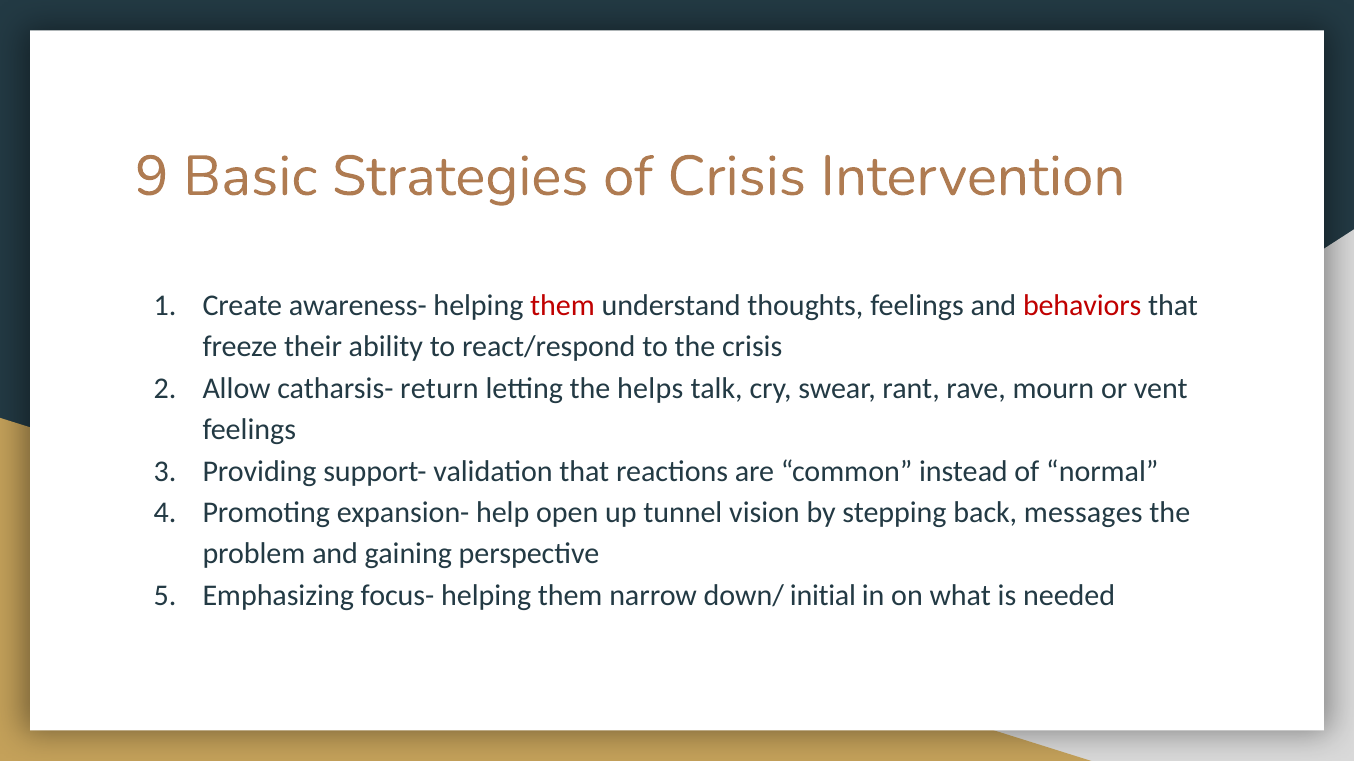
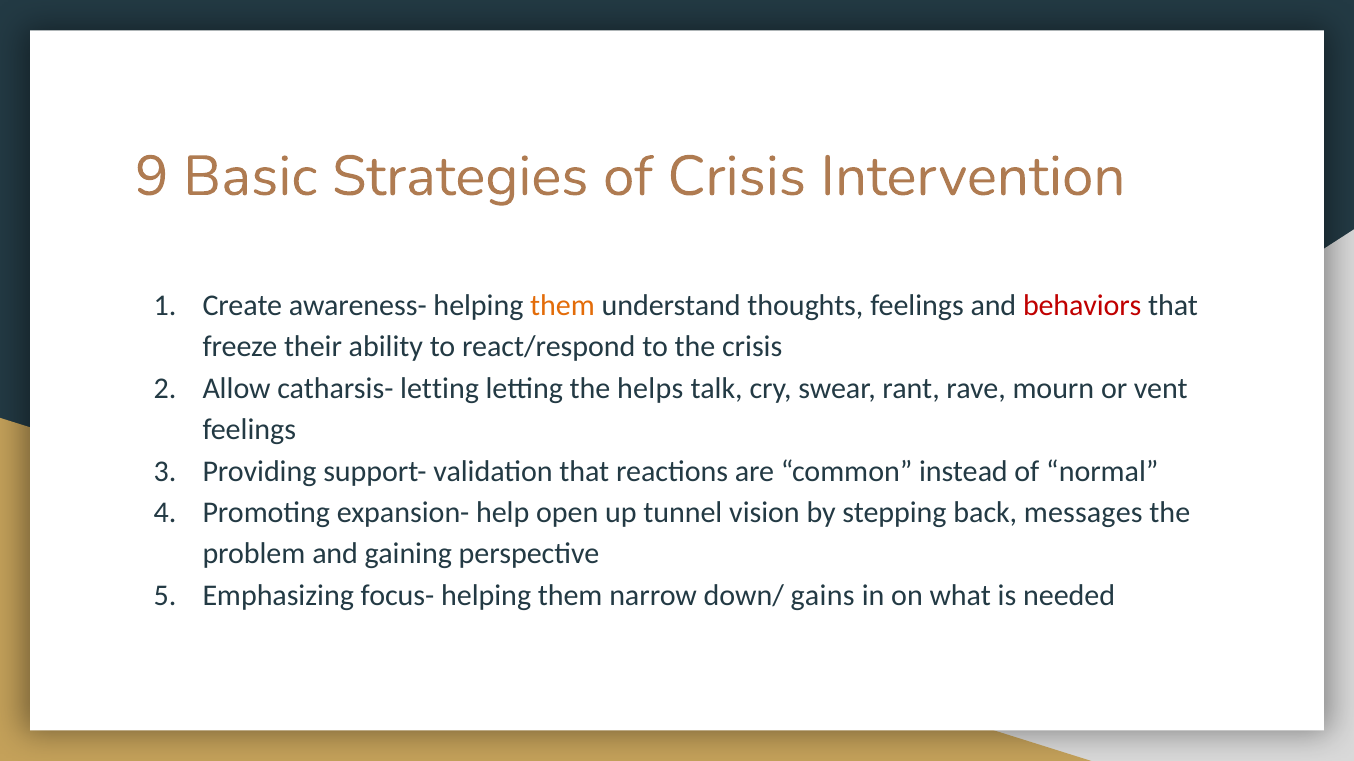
them at (562, 306) colour: red -> orange
catharsis- return: return -> letting
initial: initial -> gains
